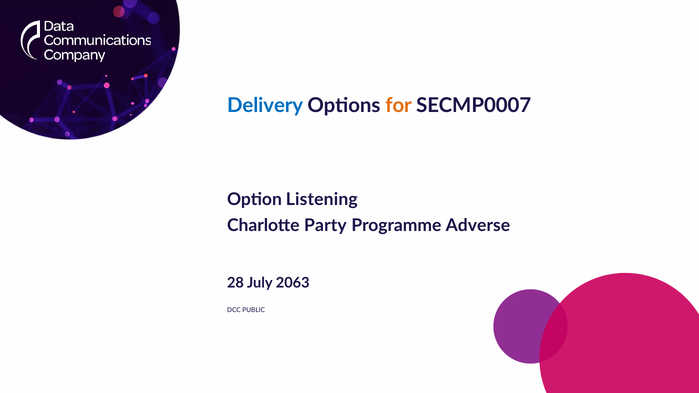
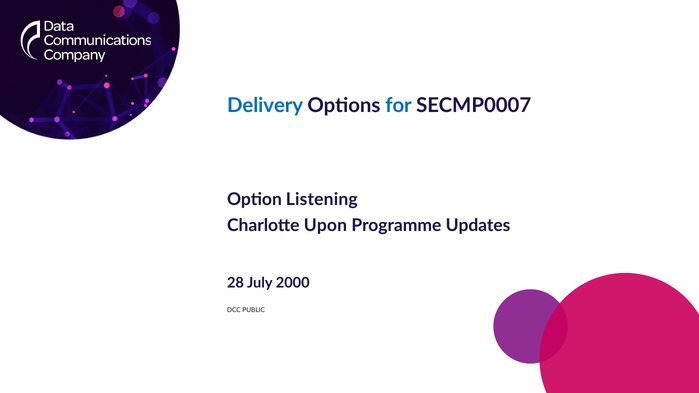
for colour: orange -> blue
Party: Party -> Upon
Adverse: Adverse -> Updates
2063: 2063 -> 2000
